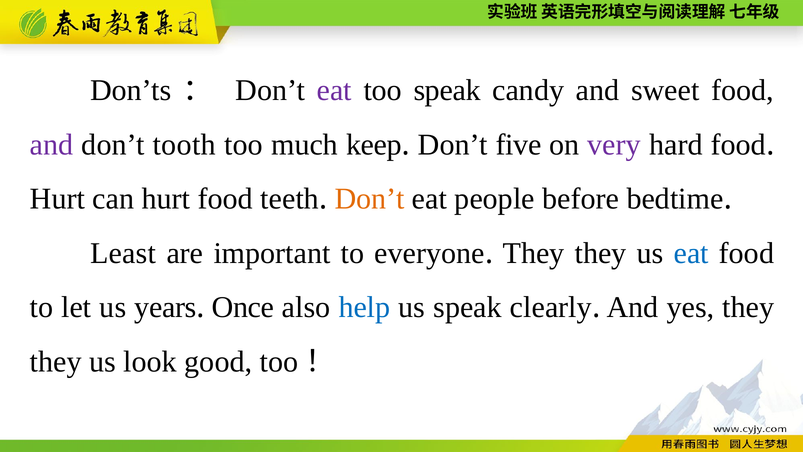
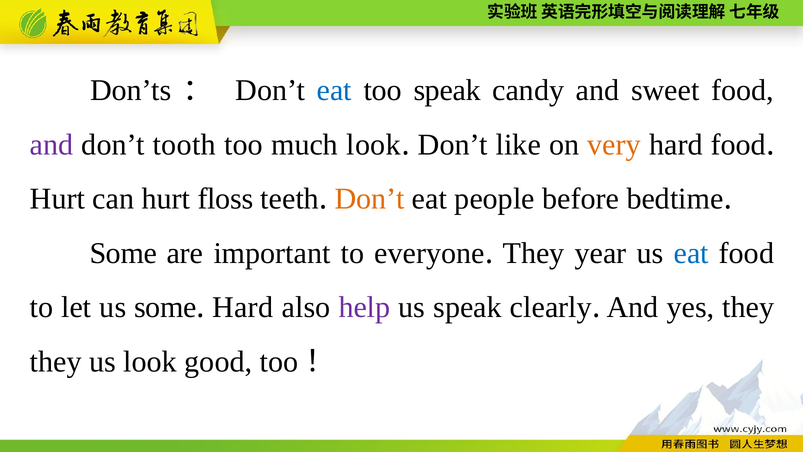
eat at (334, 90) colour: purple -> blue
much keep: keep -> look
five: five -> like
very colour: purple -> orange
hurt food: food -> floss
Least at (123, 253): Least -> Some
they at (601, 253): they -> year
us years: years -> some
Once at (243, 307): Once -> Hard
help colour: blue -> purple
